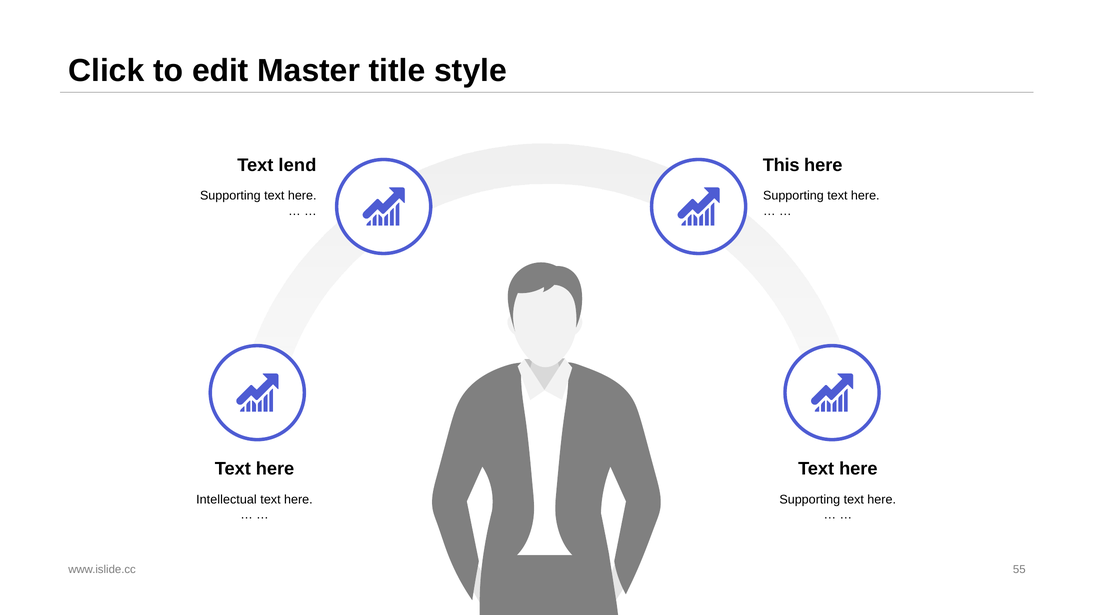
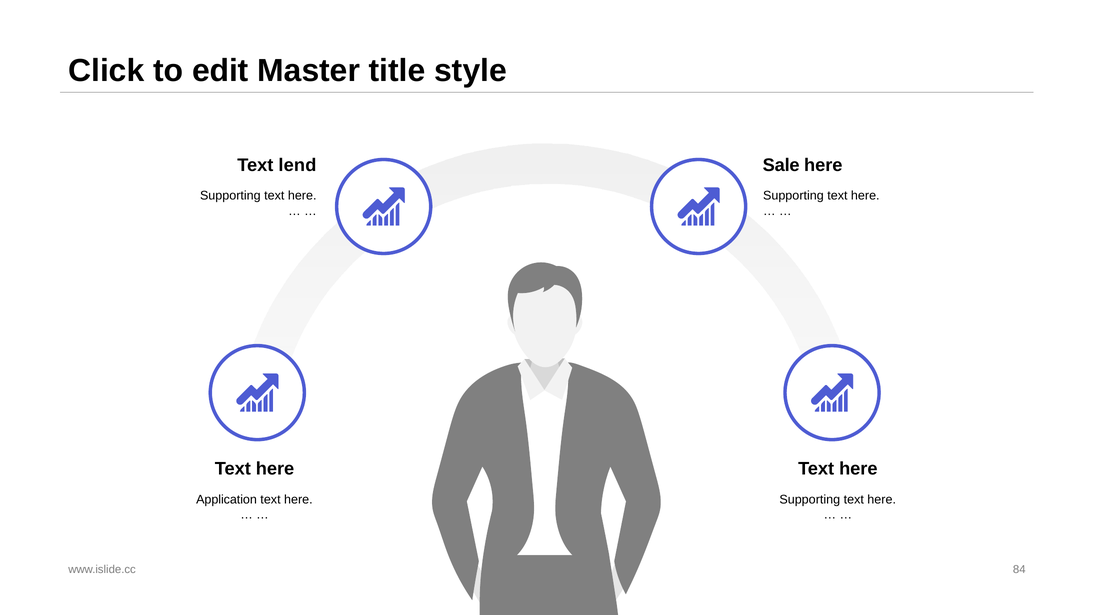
This: This -> Sale
Intellectual: Intellectual -> Application
55: 55 -> 84
